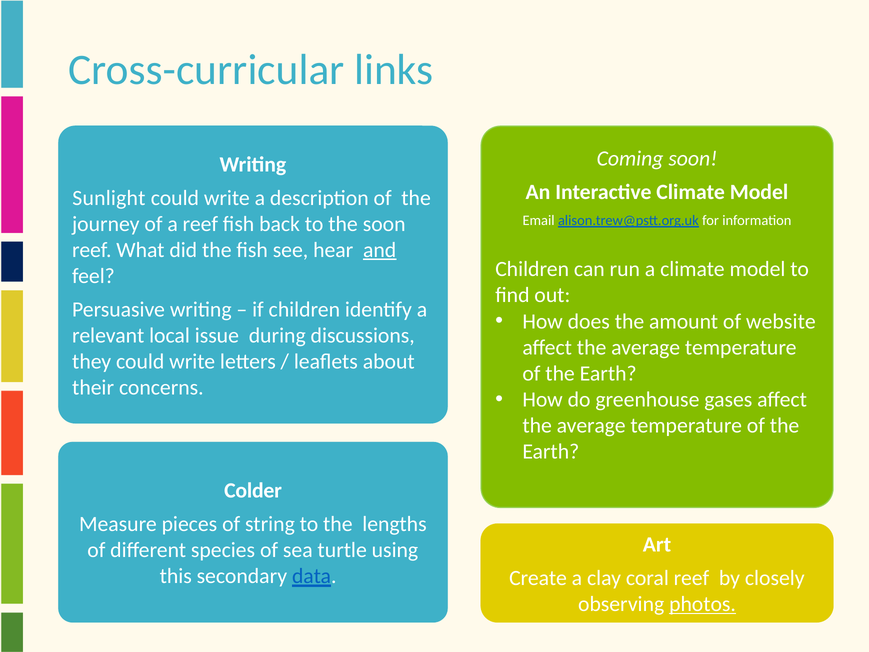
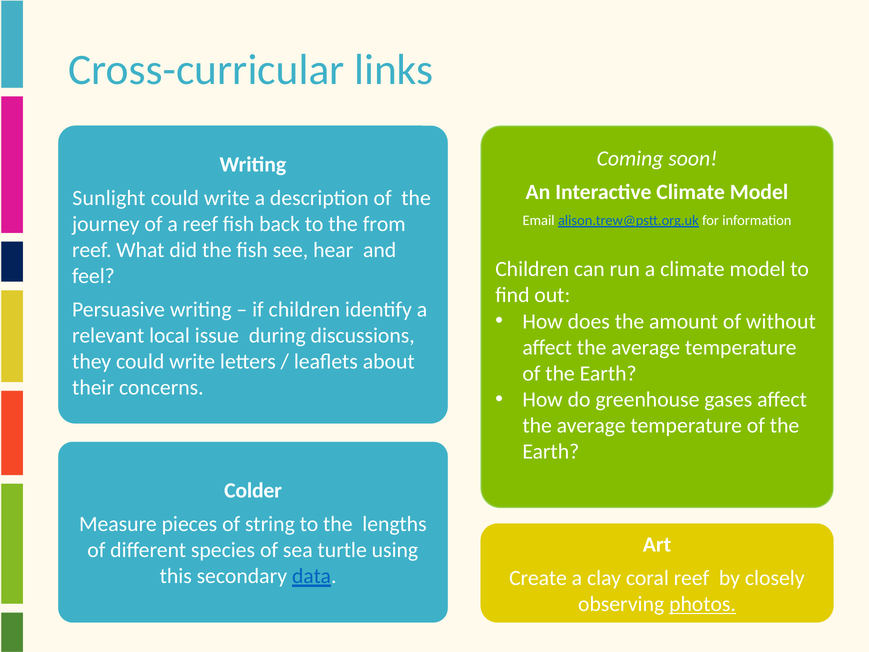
the soon: soon -> from
and underline: present -> none
website: website -> without
